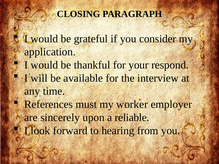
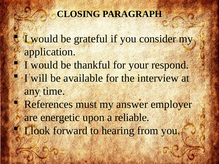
worker: worker -> answer
sincerely: sincerely -> energetic
